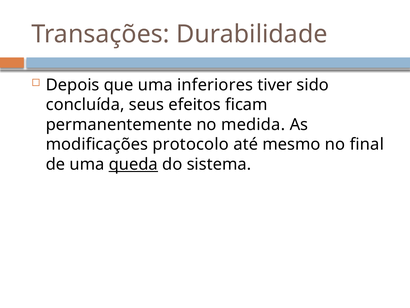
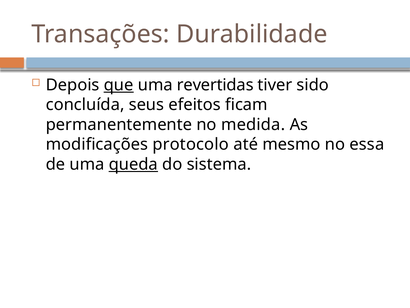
que underline: none -> present
inferiores: inferiores -> revertidas
final: final -> essa
